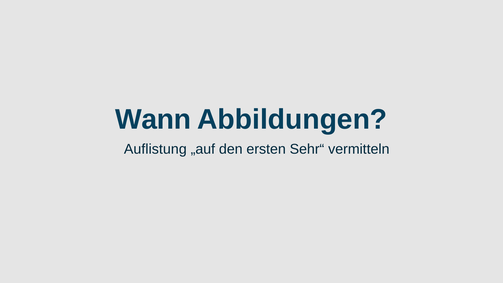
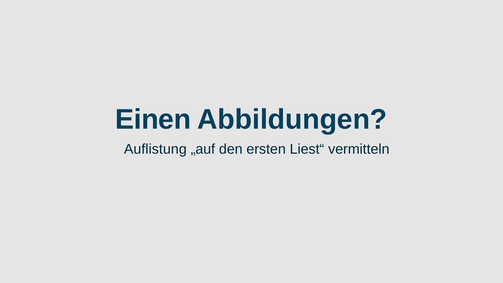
Wann: Wann -> Einen
Sehr“: Sehr“ -> Liest“
